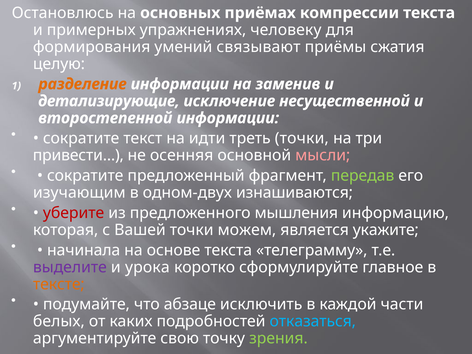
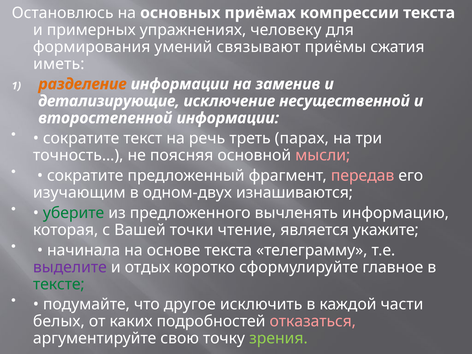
целую: целую -> иметь
идти: идти -> речь
треть точки: точки -> парах
привести…: привести… -> точность…
осенняя: осенняя -> поясняя
передав colour: light green -> pink
уберите colour: red -> green
мышления: мышления -> вычленять
можем: можем -> чтение
урока: урока -> отдых
тексте colour: orange -> green
абзаце: абзаце -> другое
отказаться colour: light blue -> pink
